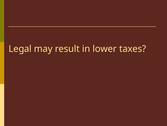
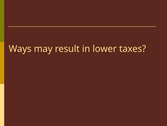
Legal: Legal -> Ways
